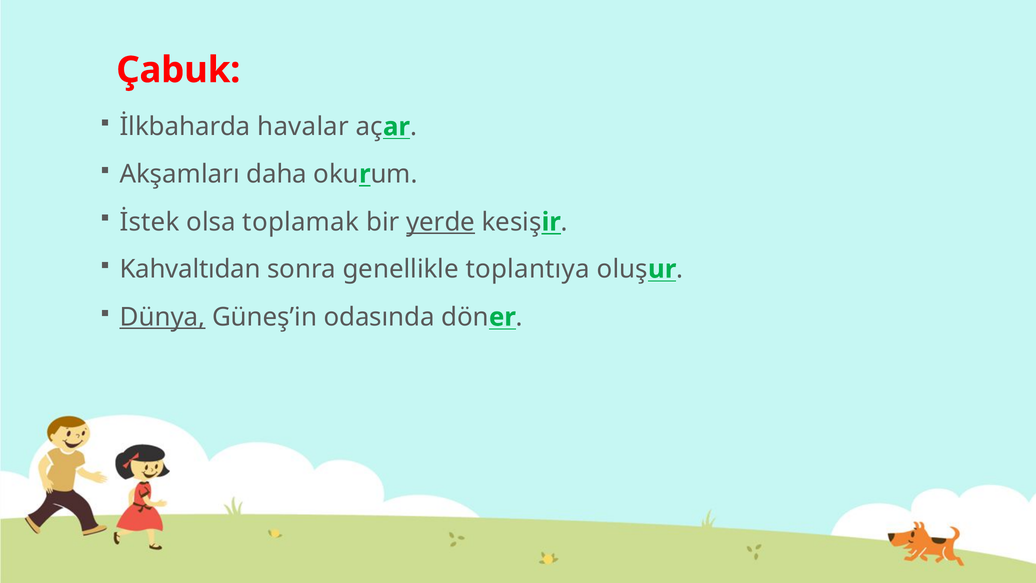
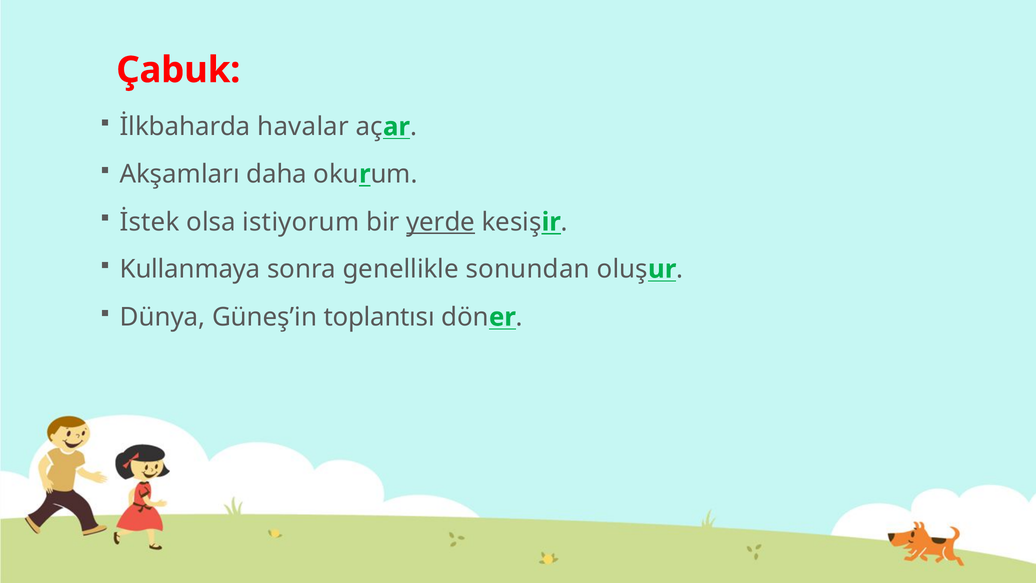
toplamak: toplamak -> istiyorum
Kahvaltıdan: Kahvaltıdan -> Kullanmaya
toplantıya: toplantıya -> sonundan
Dünya underline: present -> none
odasında: odasında -> toplantısı
